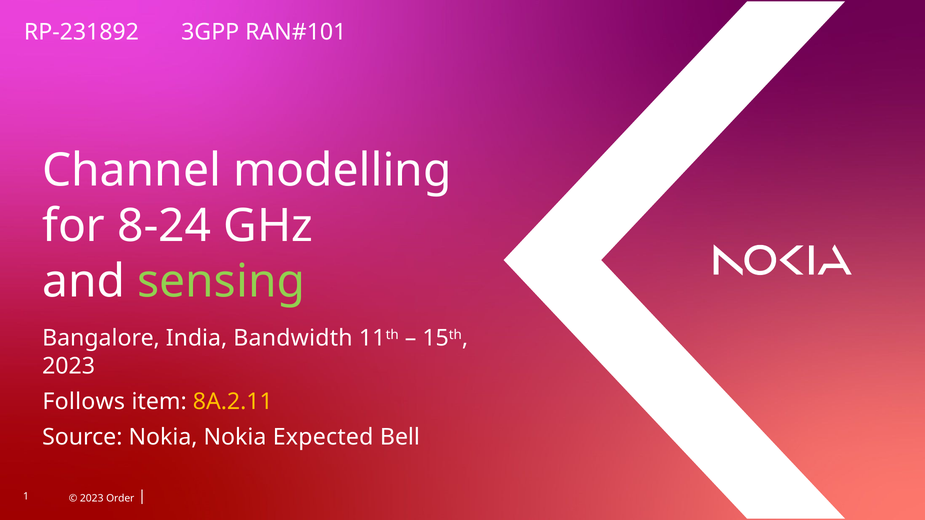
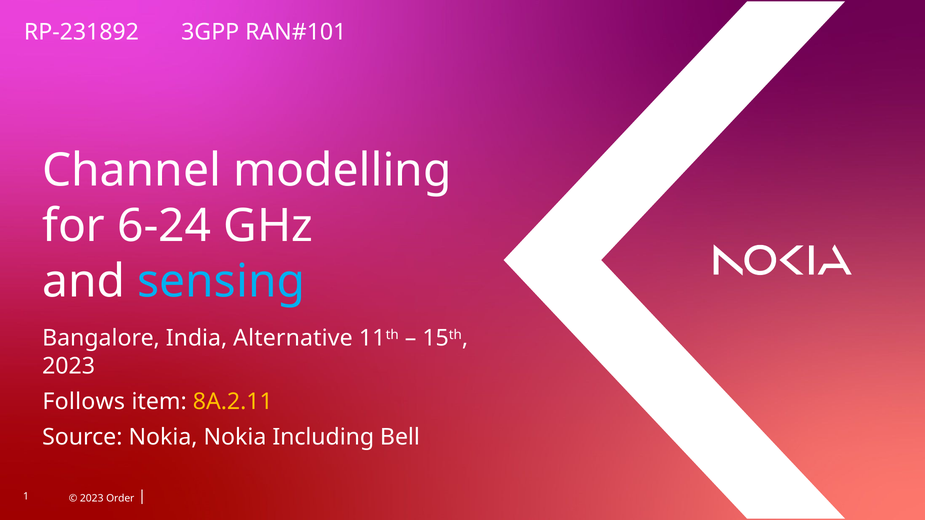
8-24: 8-24 -> 6-24
sensing colour: light green -> light blue
Bandwidth: Bandwidth -> Alternative
Expected: Expected -> Including
